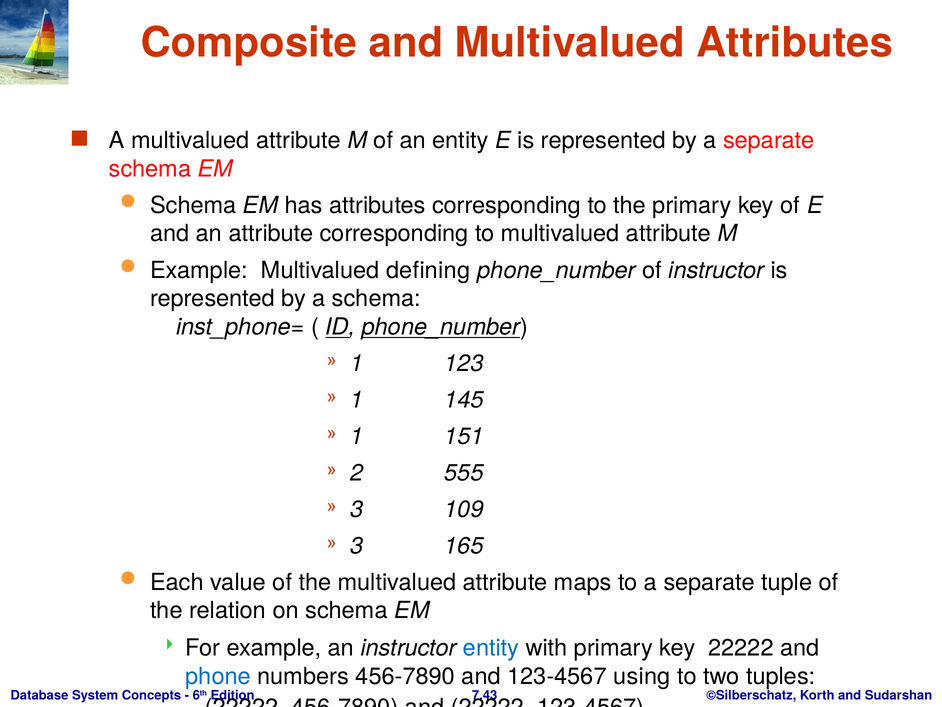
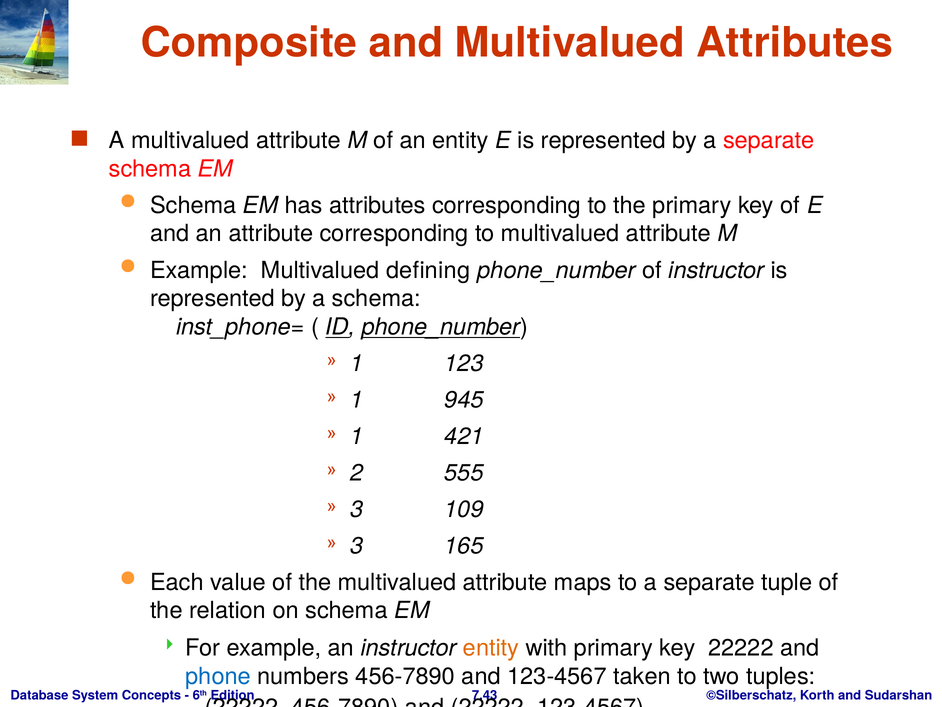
145: 145 -> 945
151: 151 -> 421
entity at (491, 648) colour: blue -> orange
using: using -> taken
